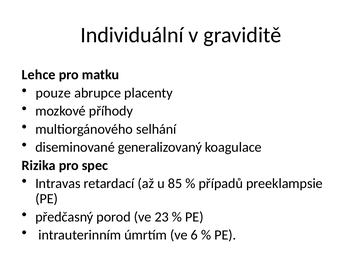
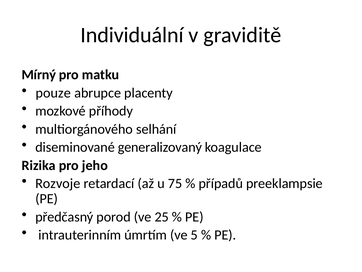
Lehce: Lehce -> Mírný
spec: spec -> jeho
Intravas: Intravas -> Rozvoje
85: 85 -> 75
23: 23 -> 25
6: 6 -> 5
